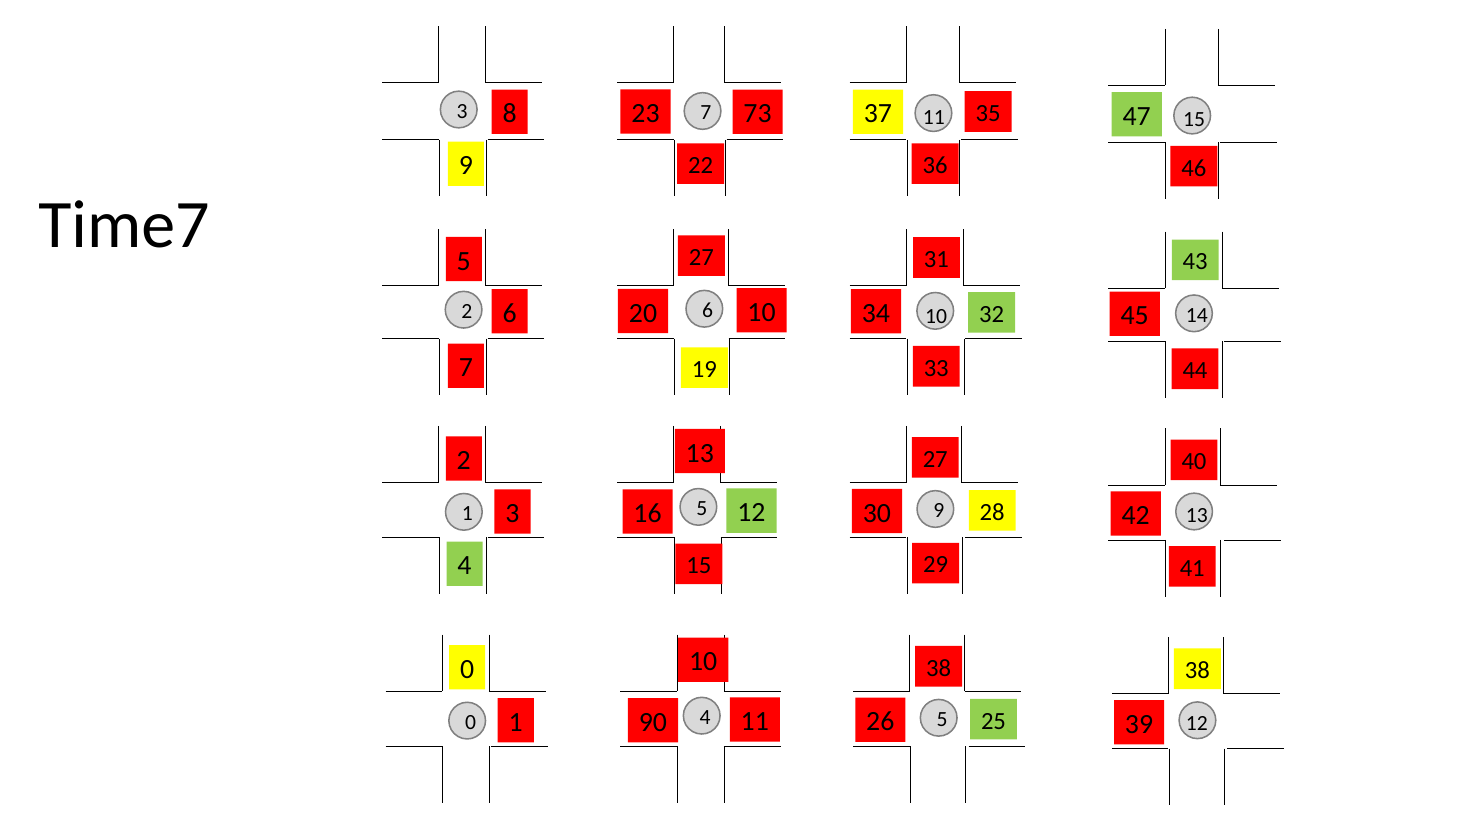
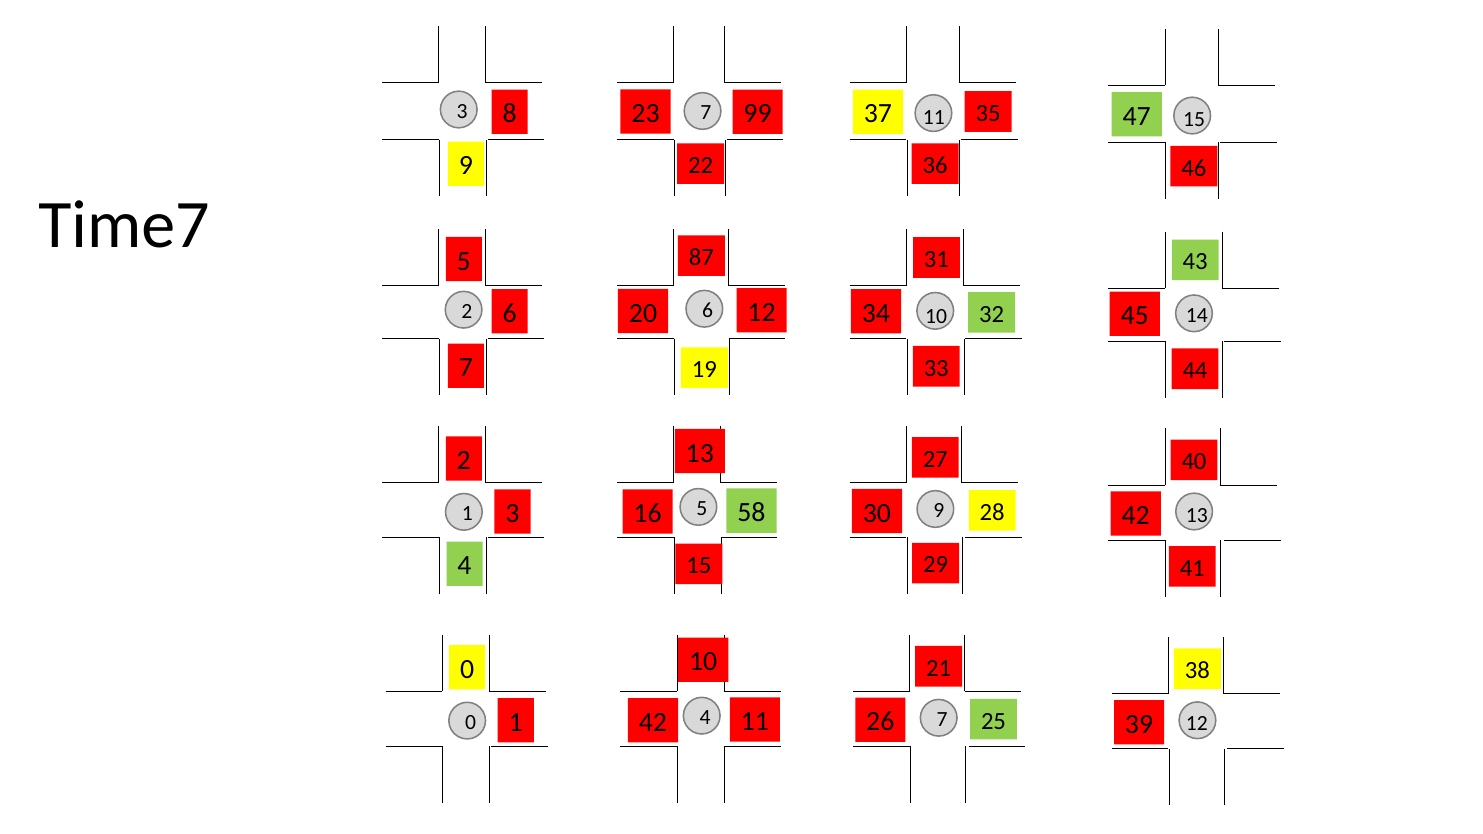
73: 73 -> 99
Time7 27: 27 -> 87
20 10: 10 -> 12
16 12: 12 -> 58
10 38: 38 -> 21
1 90: 90 -> 42
4 5: 5 -> 7
